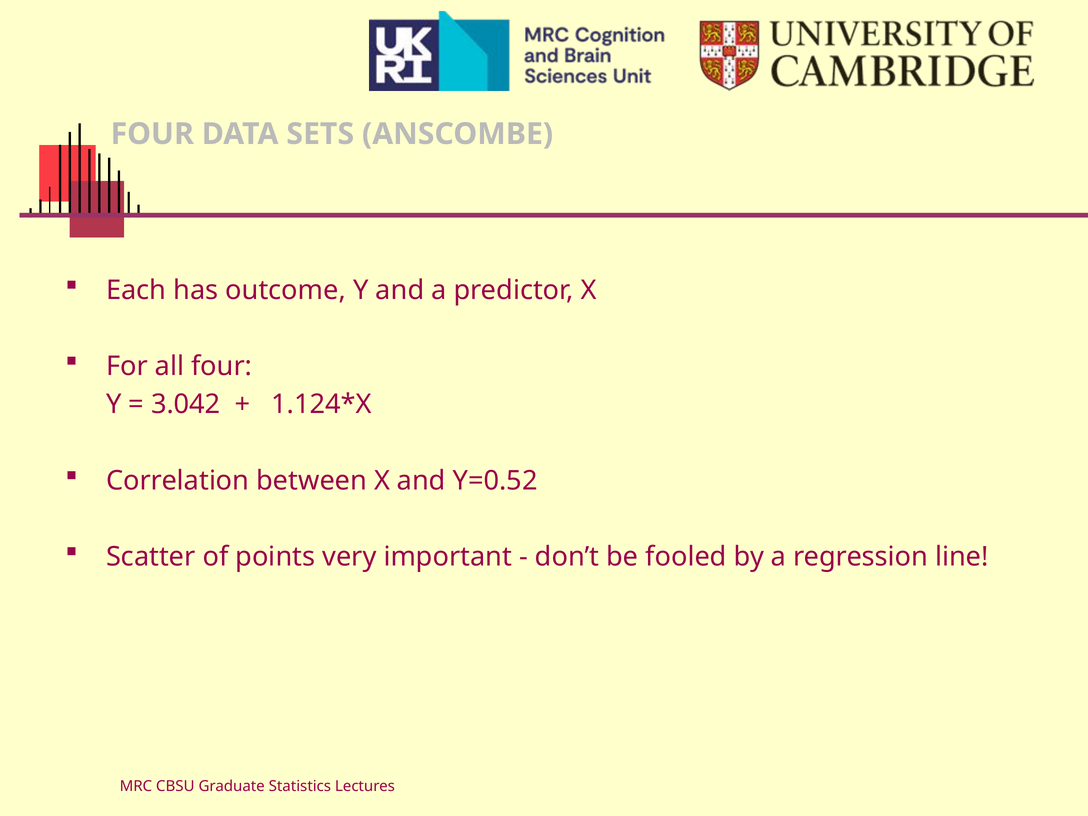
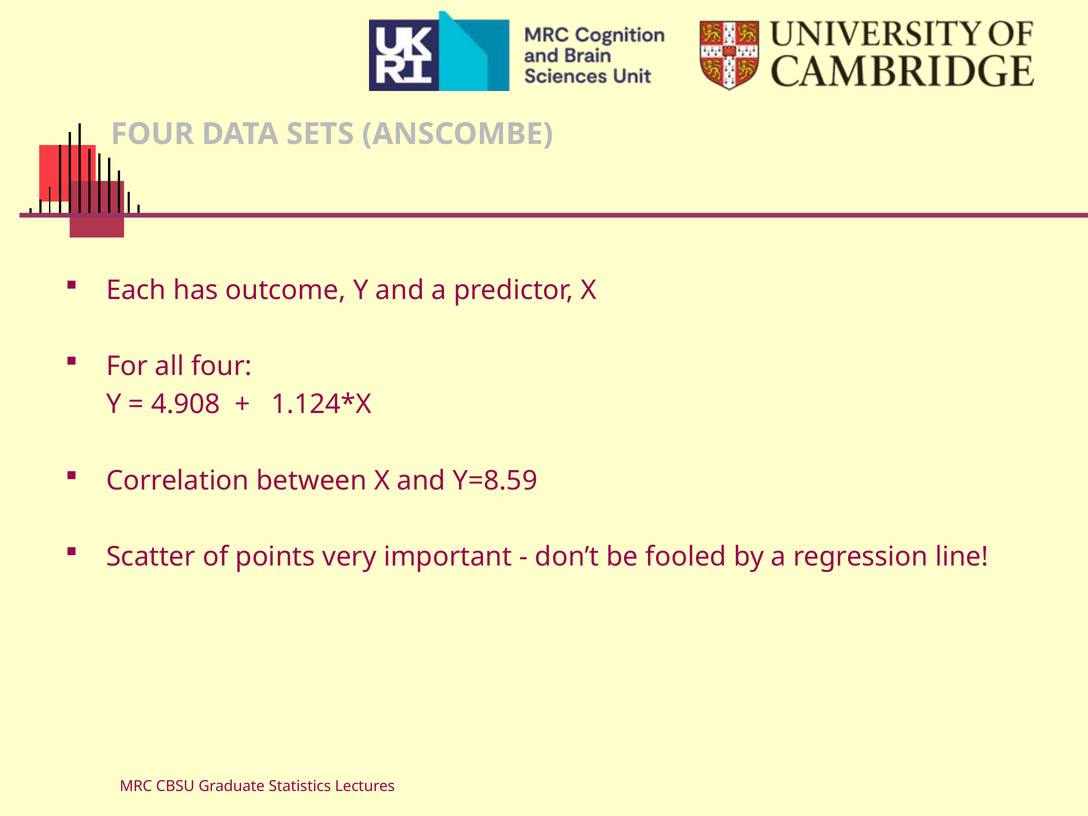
3.042: 3.042 -> 4.908
Y=0.52: Y=0.52 -> Y=8.59
